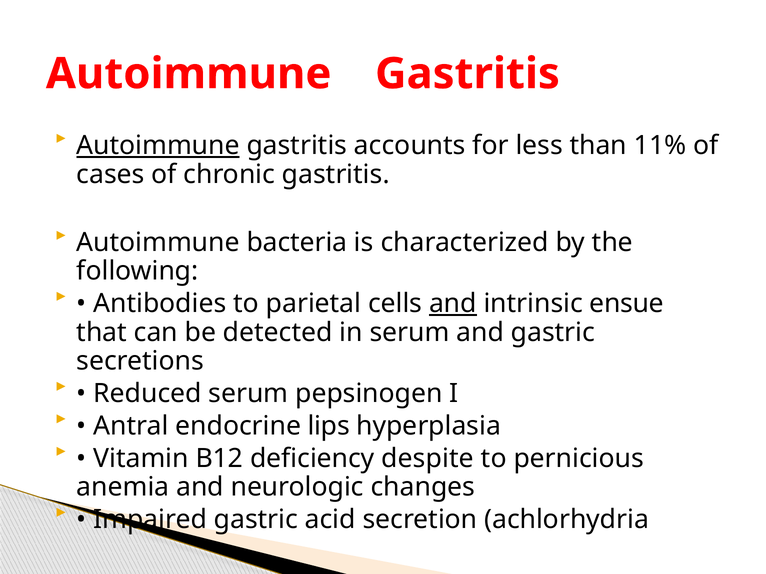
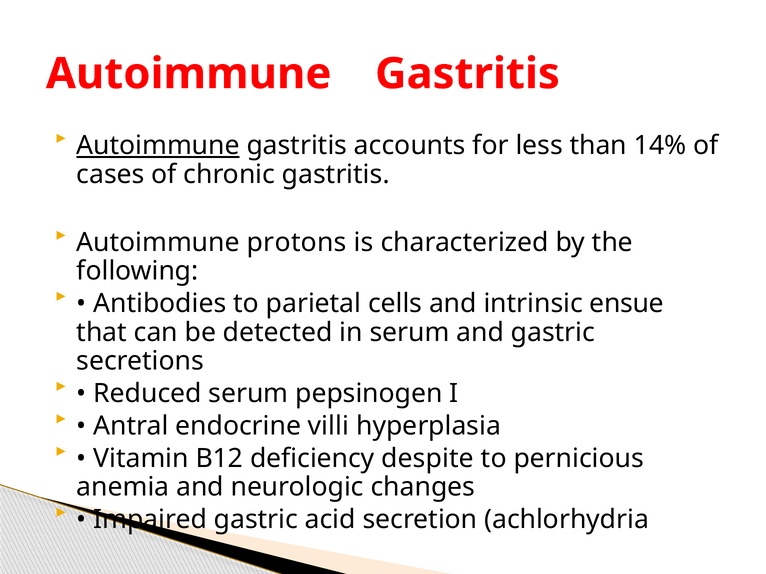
11%: 11% -> 14%
bacteria: bacteria -> protons
and at (453, 304) underline: present -> none
lips: lips -> villi
